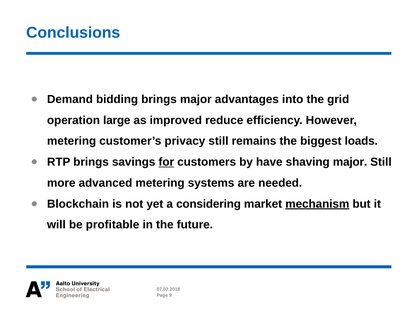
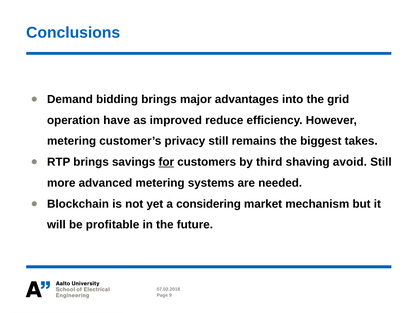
large: large -> have
loads: loads -> takes
have: have -> third
shaving major: major -> avoid
mechanism underline: present -> none
